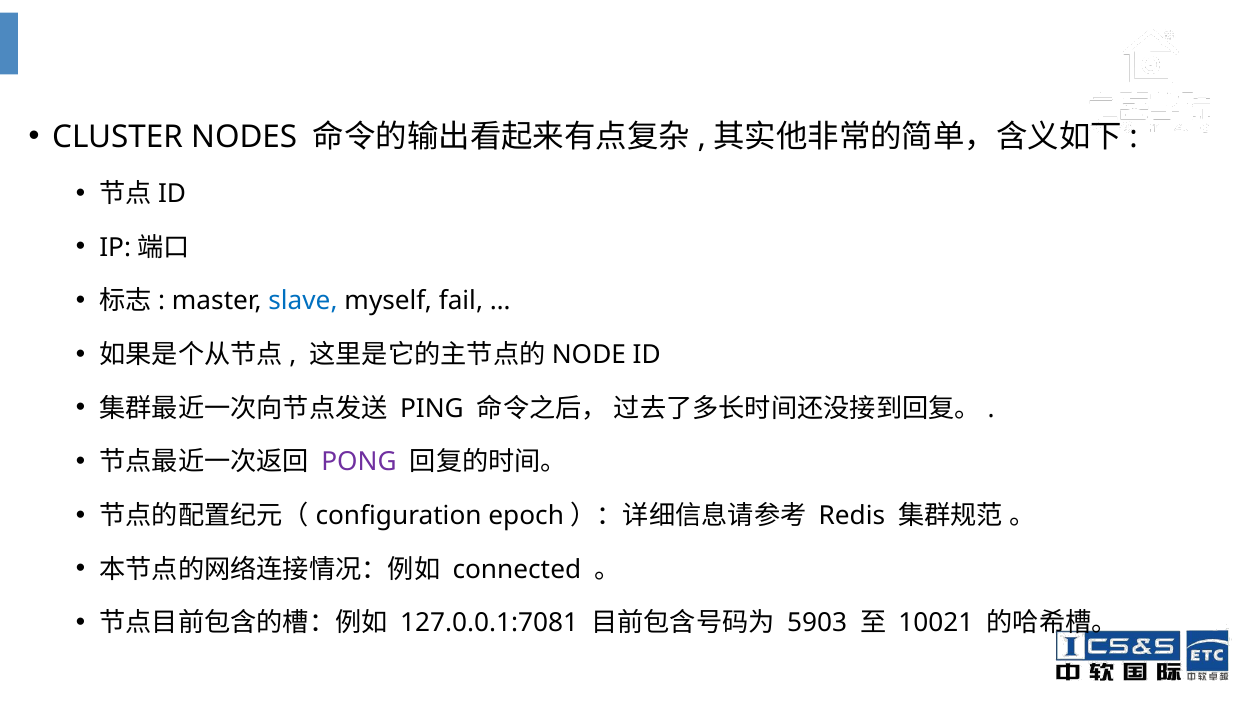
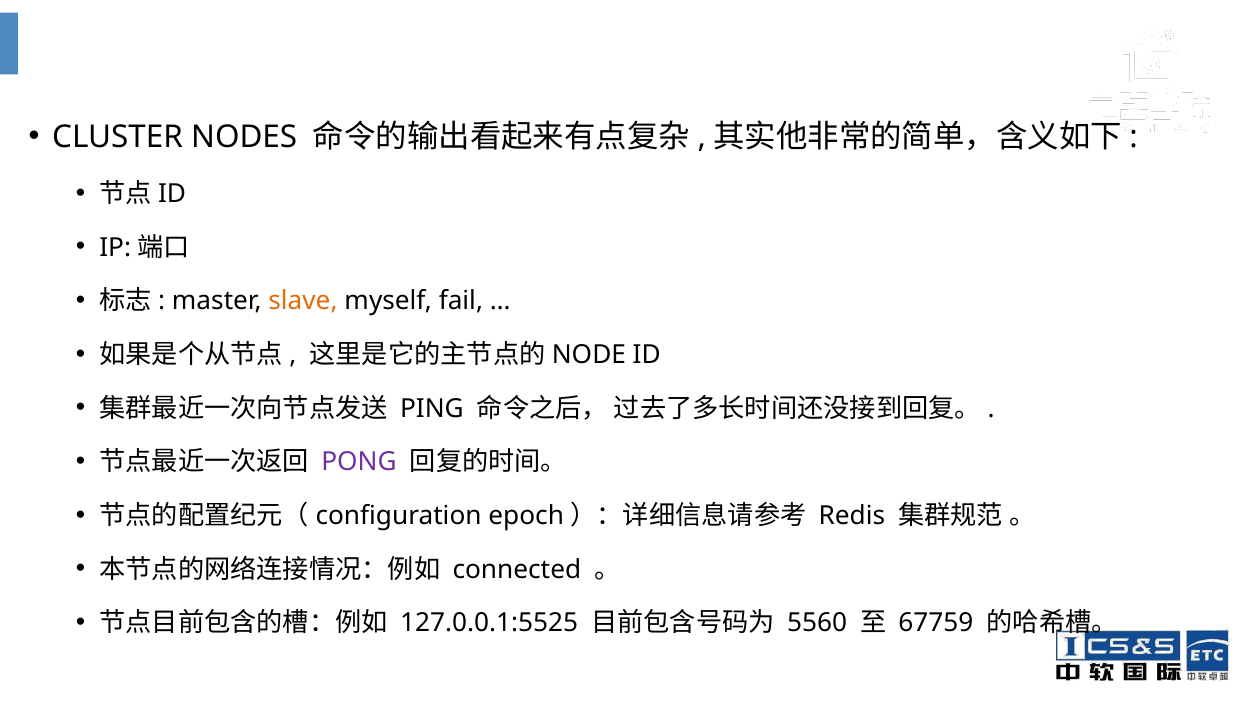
slave colour: blue -> orange
127.0.0.1:7081: 127.0.0.1:7081 -> 127.0.0.1:5525
5903: 5903 -> 5560
10021: 10021 -> 67759
